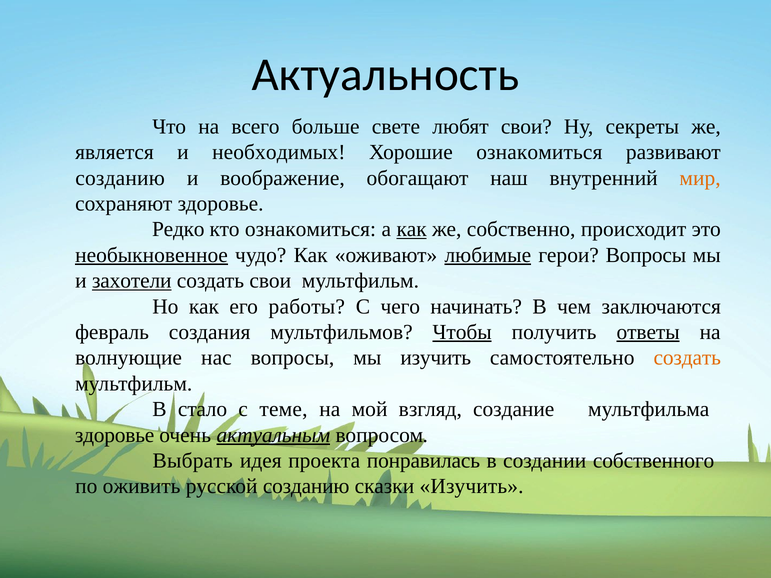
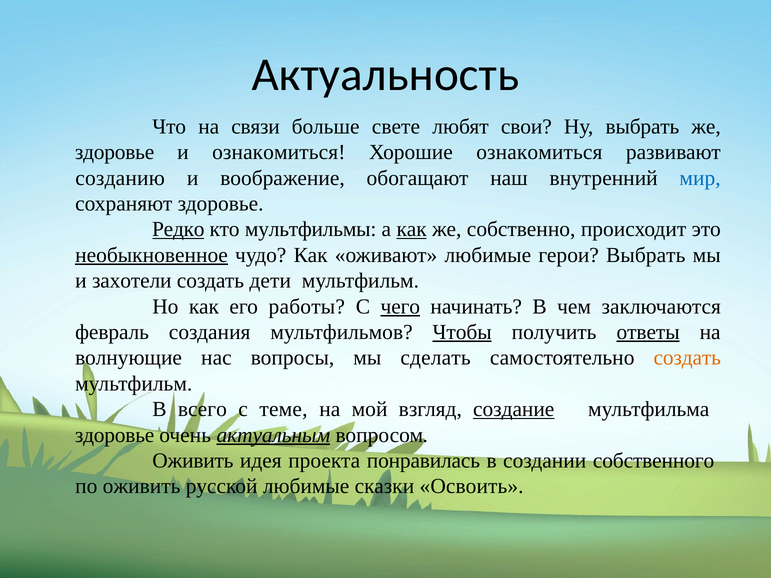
всего: всего -> связи
Ну секреты: секреты -> выбрать
является at (114, 152): является -> здоровье
и необходимых: необходимых -> ознакомиться
мир colour: orange -> blue
Редко underline: none -> present
кто ознакомиться: ознакомиться -> мультфильмы
любимые at (488, 255) underline: present -> none
герои Вопросы: Вопросы -> Выбрать
захотели underline: present -> none
создать свои: свои -> дети
чего underline: none -> present
мы изучить: изучить -> сделать
стало: стало -> всего
создание underline: none -> present
Выбрать at (193, 461): Выбрать -> Оживить
русской созданию: созданию -> любимые
сказки Изучить: Изучить -> Освоить
